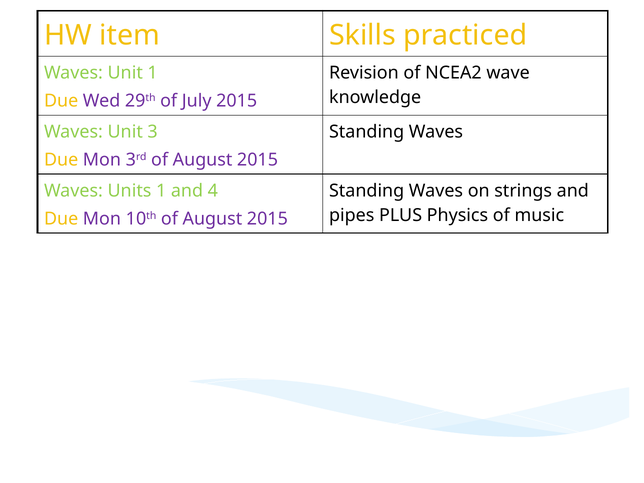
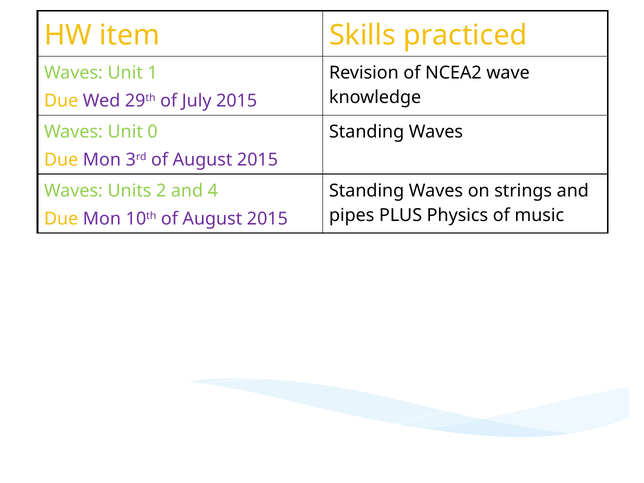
3: 3 -> 0
Units 1: 1 -> 2
